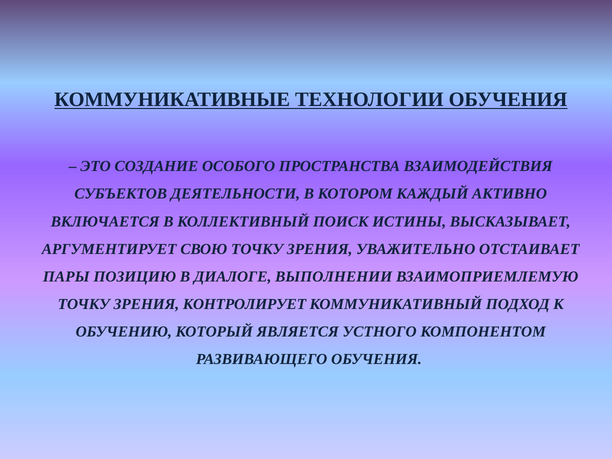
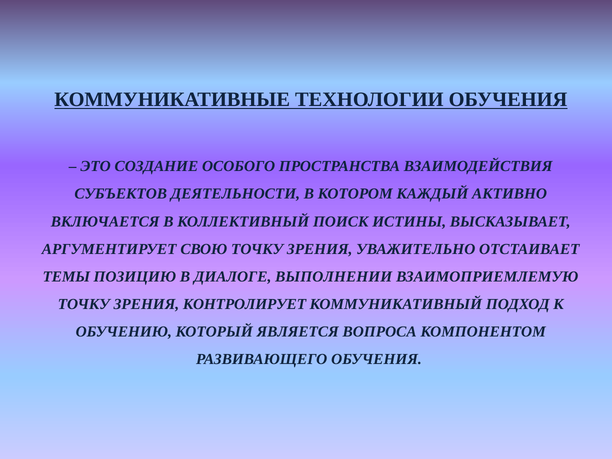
ПАРЫ: ПАРЫ -> ТЕМЫ
УСТНОГО: УСТНОГО -> ВОПРОСА
